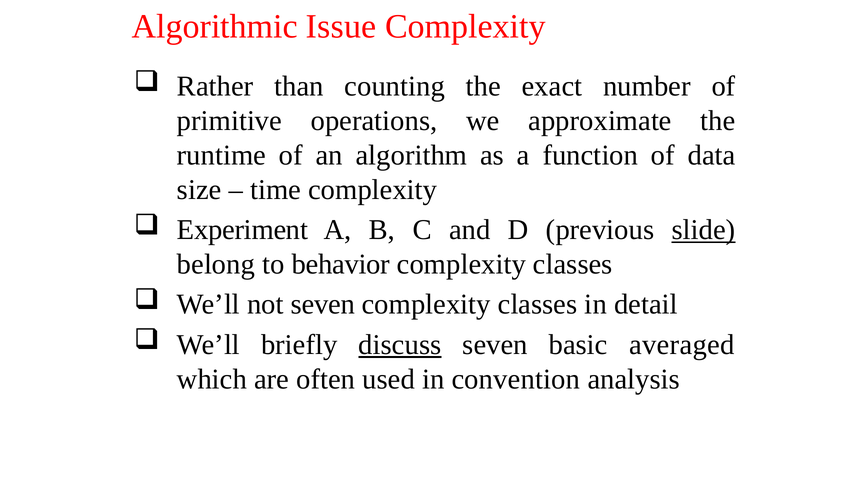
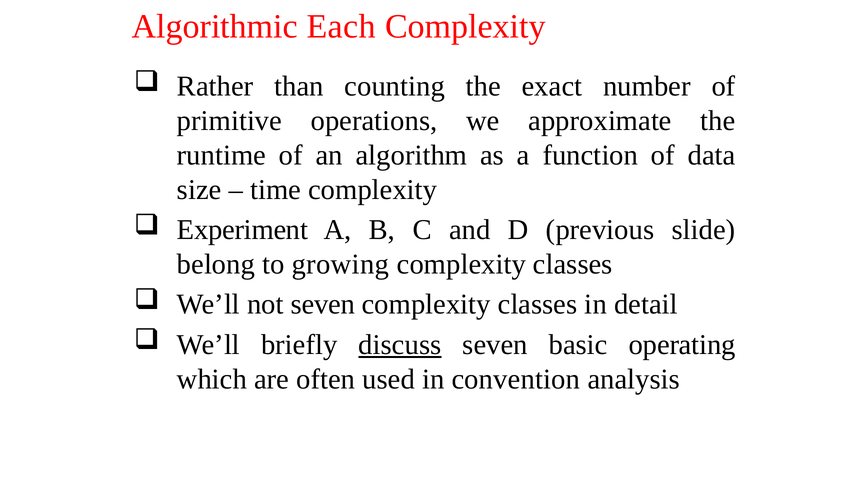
Issue: Issue -> Each
slide underline: present -> none
behavior: behavior -> growing
averaged: averaged -> operating
